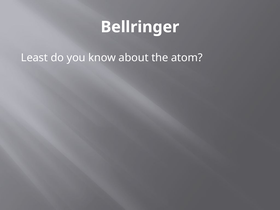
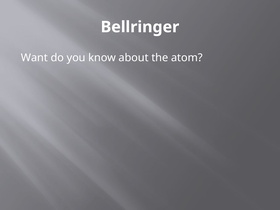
Least: Least -> Want
